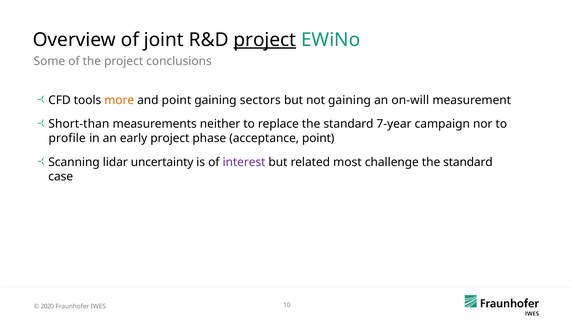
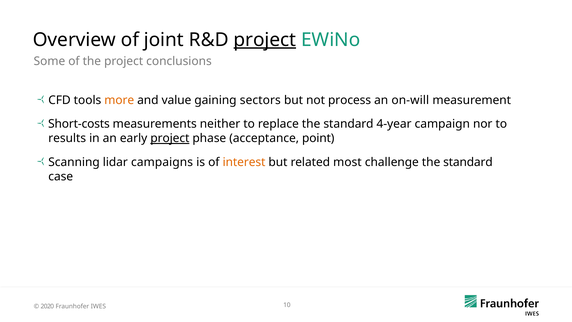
and point: point -> value
not gaining: gaining -> process
Short-than: Short-than -> Short-costs
7-year: 7-year -> 4-year
profile: profile -> results
project at (170, 138) underline: none -> present
uncertainty: uncertainty -> campaigns
interest colour: purple -> orange
